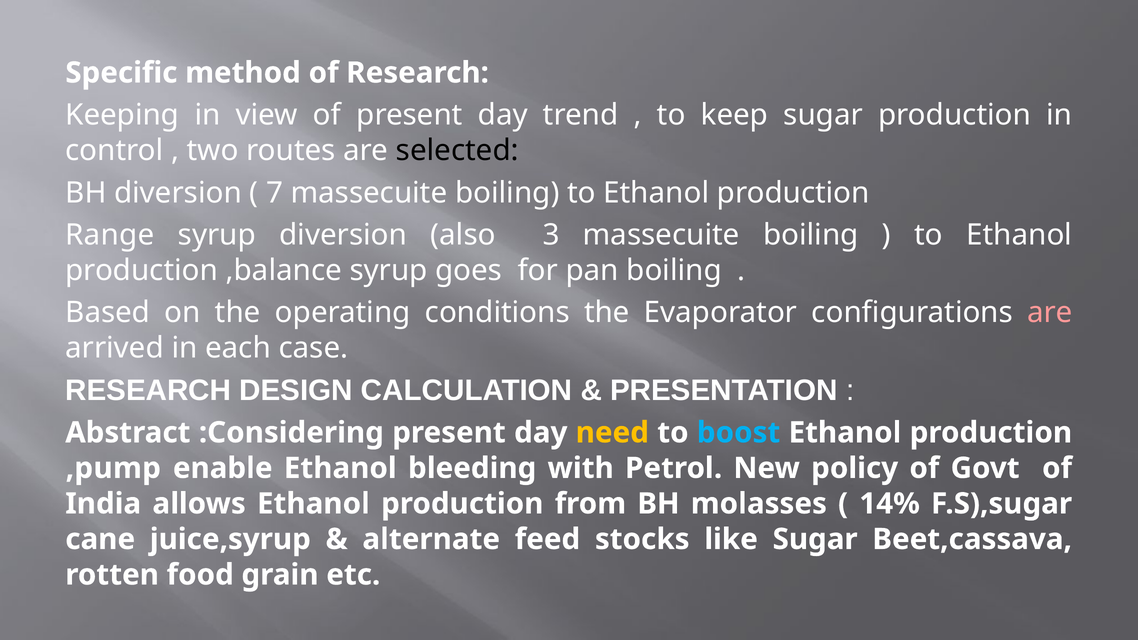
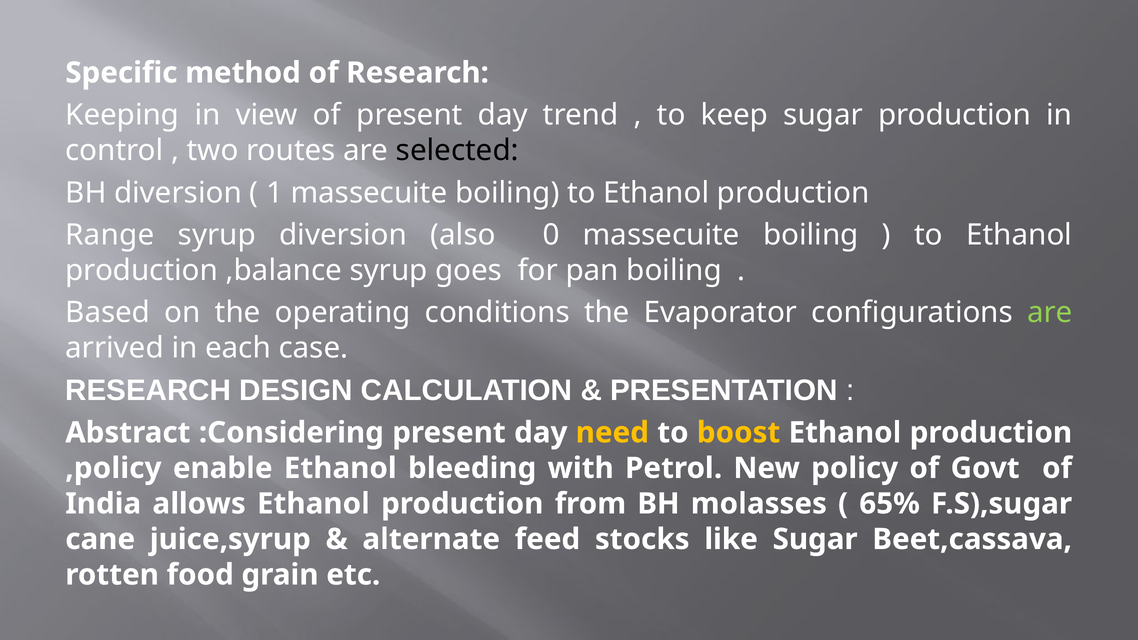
7: 7 -> 1
3: 3 -> 0
are at (1050, 313) colour: pink -> light green
boost colour: light blue -> yellow
,pump: ,pump -> ,policy
14%: 14% -> 65%
